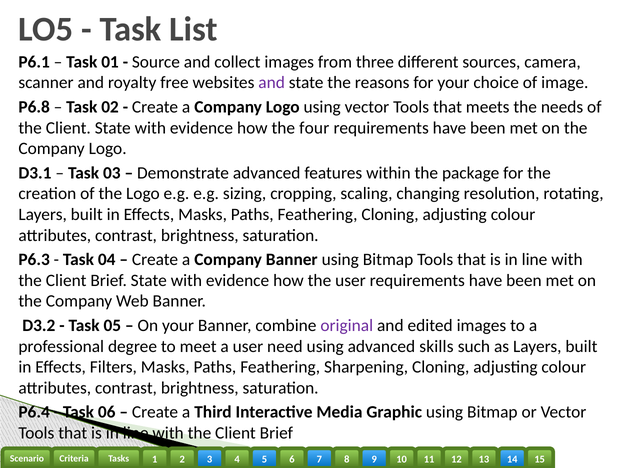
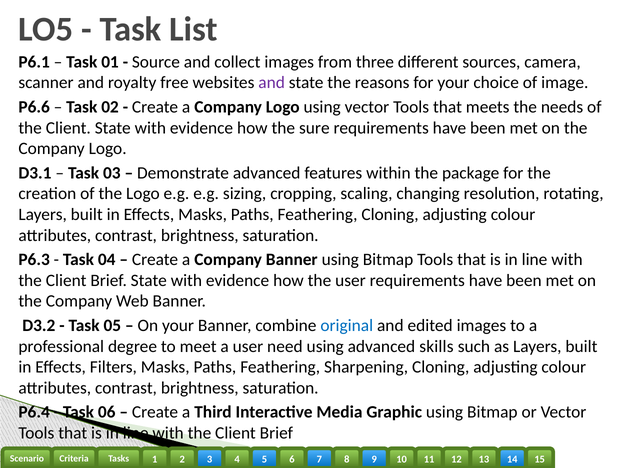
P6.8: P6.8 -> P6.6
four: four -> sure
original colour: purple -> blue
